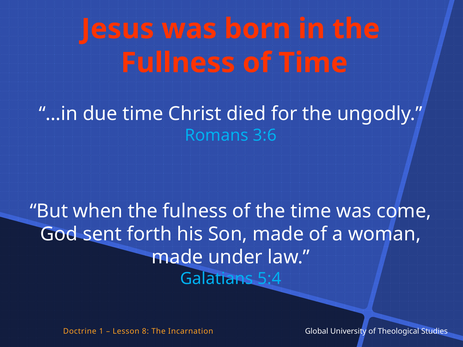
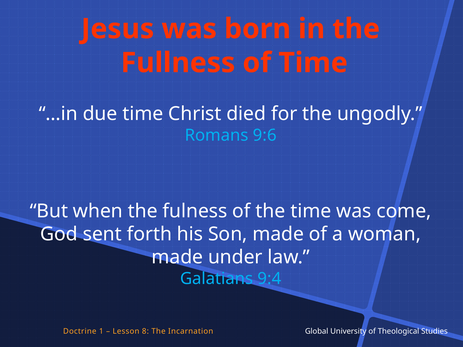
3:6: 3:6 -> 9:6
5:4: 5:4 -> 9:4
